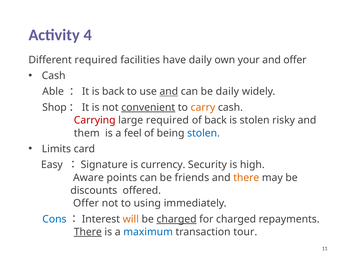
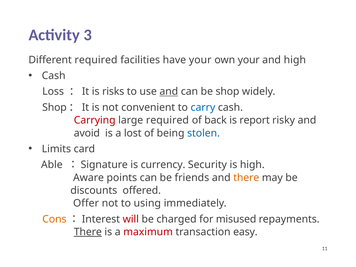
4: 4 -> 3
have daily: daily -> your
and offer: offer -> high
Able: Able -> Loss
is back: back -> risks
be daily: daily -> shop
convenient underline: present -> none
carry colour: orange -> blue
is stolen: stolen -> report
them: them -> avoid
feel: feel -> lost
Easy: Easy -> Able
Cons colour: blue -> orange
will colour: orange -> red
charged at (177, 219) underline: present -> none
for charged: charged -> misused
maximum colour: blue -> red
tour: tour -> easy
